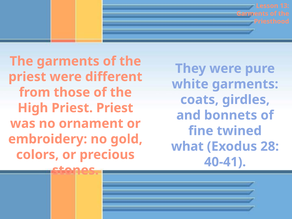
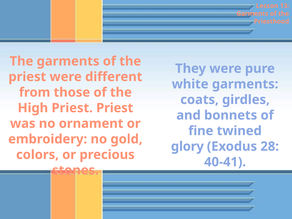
what: what -> glory
